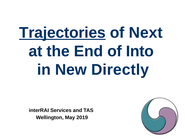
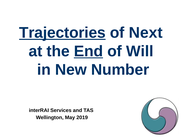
End underline: none -> present
Into: Into -> Will
Directly: Directly -> Number
